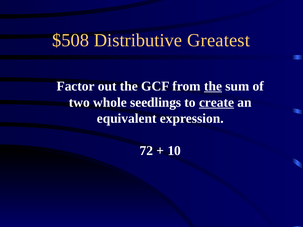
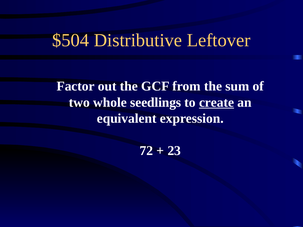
$508: $508 -> $504
Greatest: Greatest -> Leftover
the at (213, 86) underline: present -> none
10: 10 -> 23
